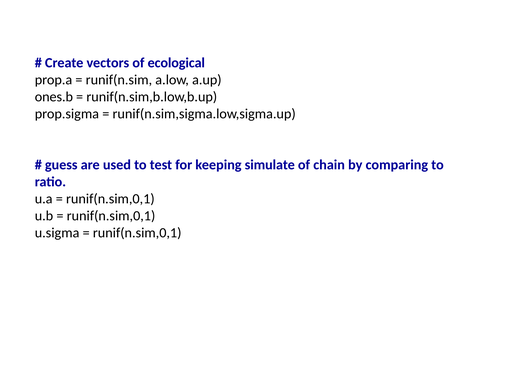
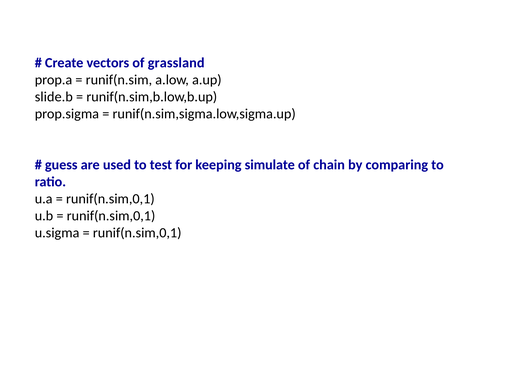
ecological: ecological -> grassland
ones.b: ones.b -> slide.b
